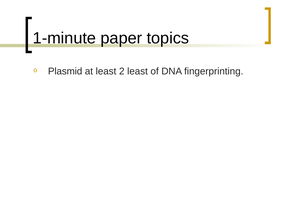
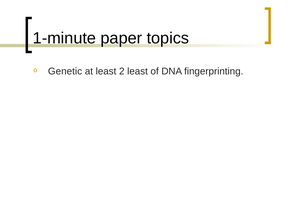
Plasmid: Plasmid -> Genetic
